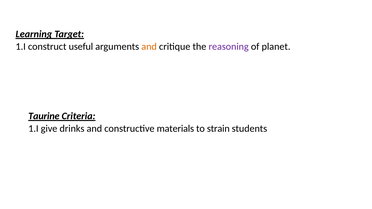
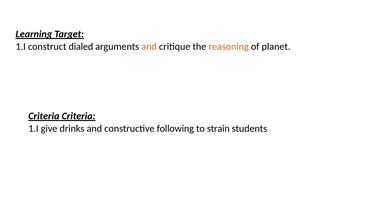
useful: useful -> dialed
reasoning colour: purple -> orange
Taurine at (44, 116): Taurine -> Criteria
materials: materials -> following
